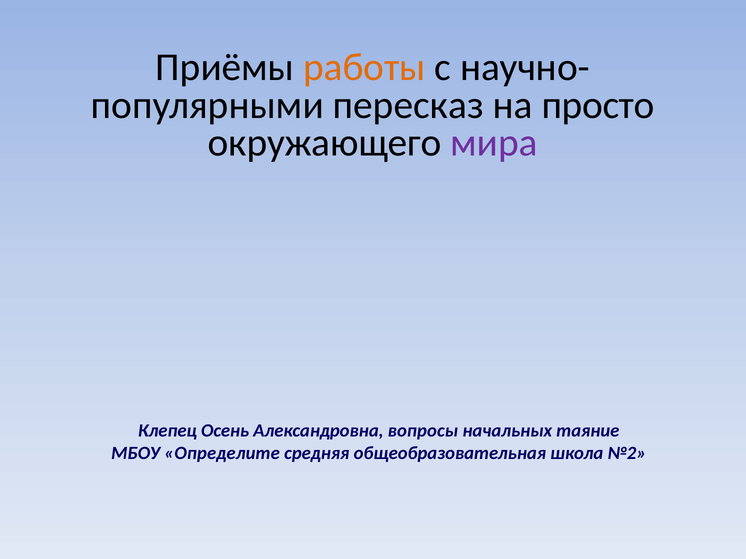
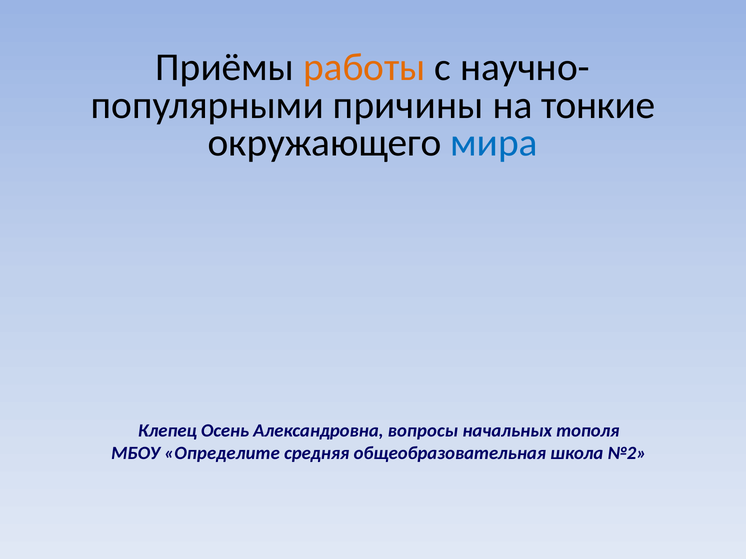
пересказ: пересказ -> причины
просто: просто -> тонкие
мира colour: purple -> blue
таяние: таяние -> тополя
